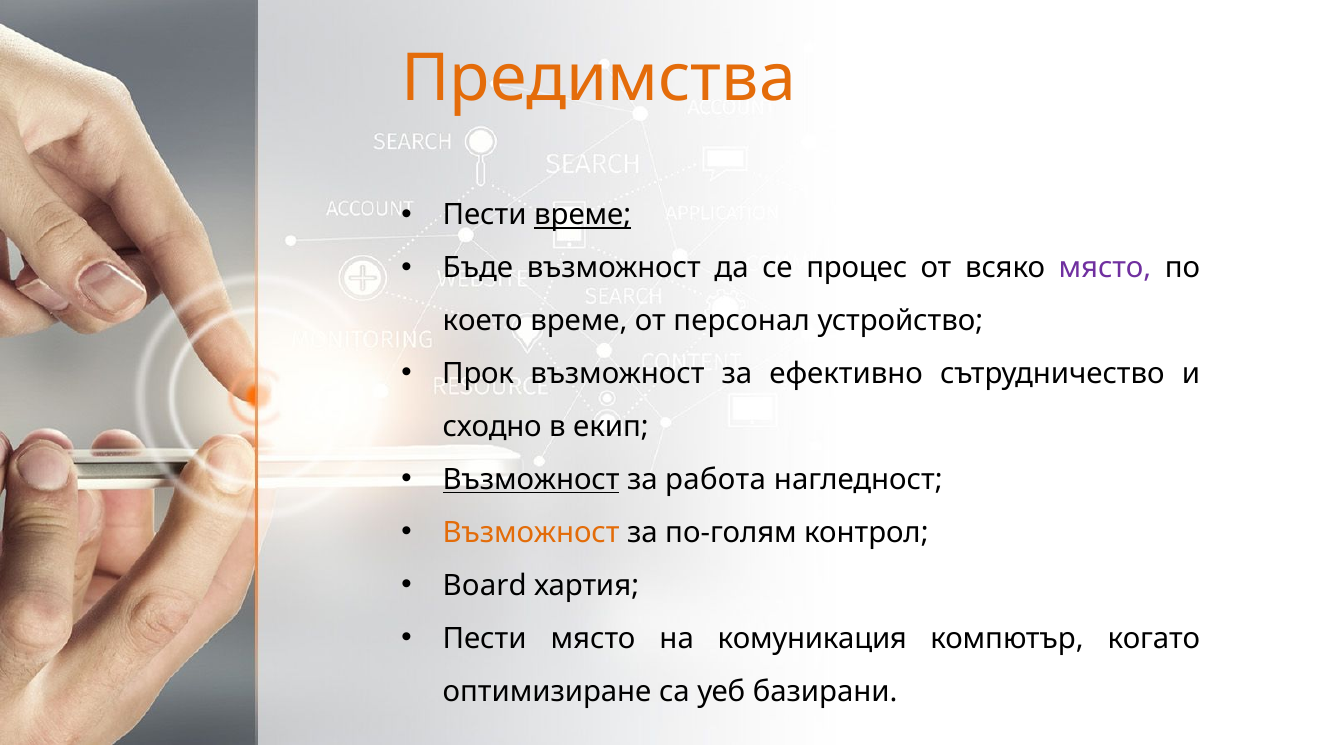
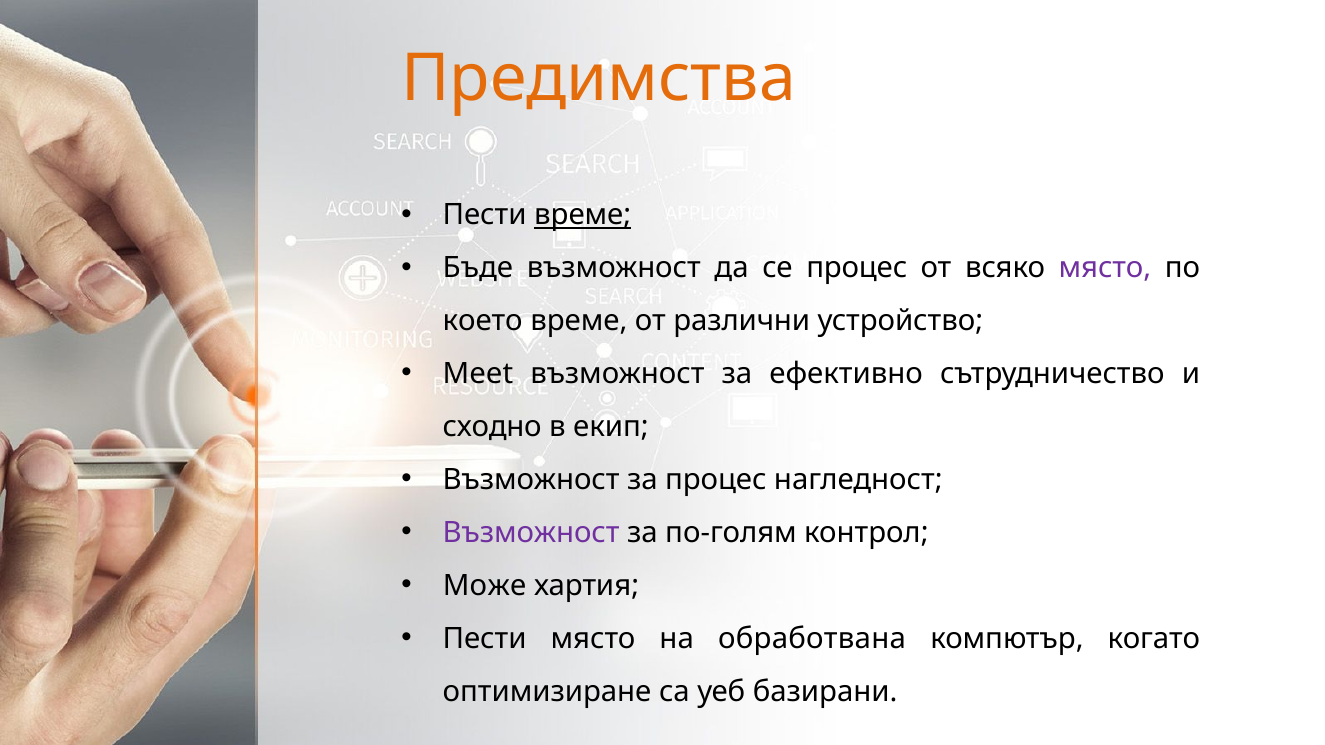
персонал: персонал -> различни
Прок: Прок -> Meet
Възможност at (531, 480) underline: present -> none
за работа: работа -> процес
Възможност at (531, 533) colour: orange -> purple
Board: Board -> Може
комуникация: комуникация -> обработвана
